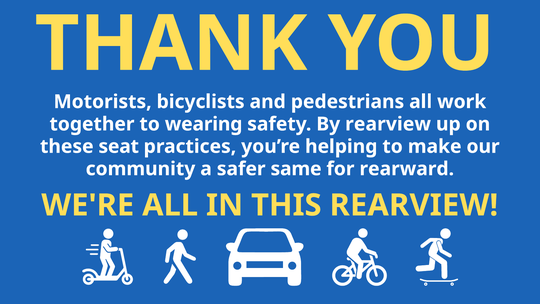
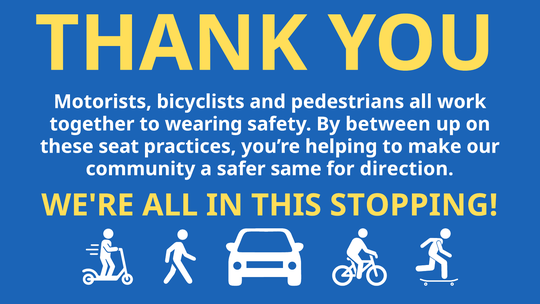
By rearview: rearview -> between
rearward: rearward -> direction
THIS REARVIEW: REARVIEW -> STOPPING
